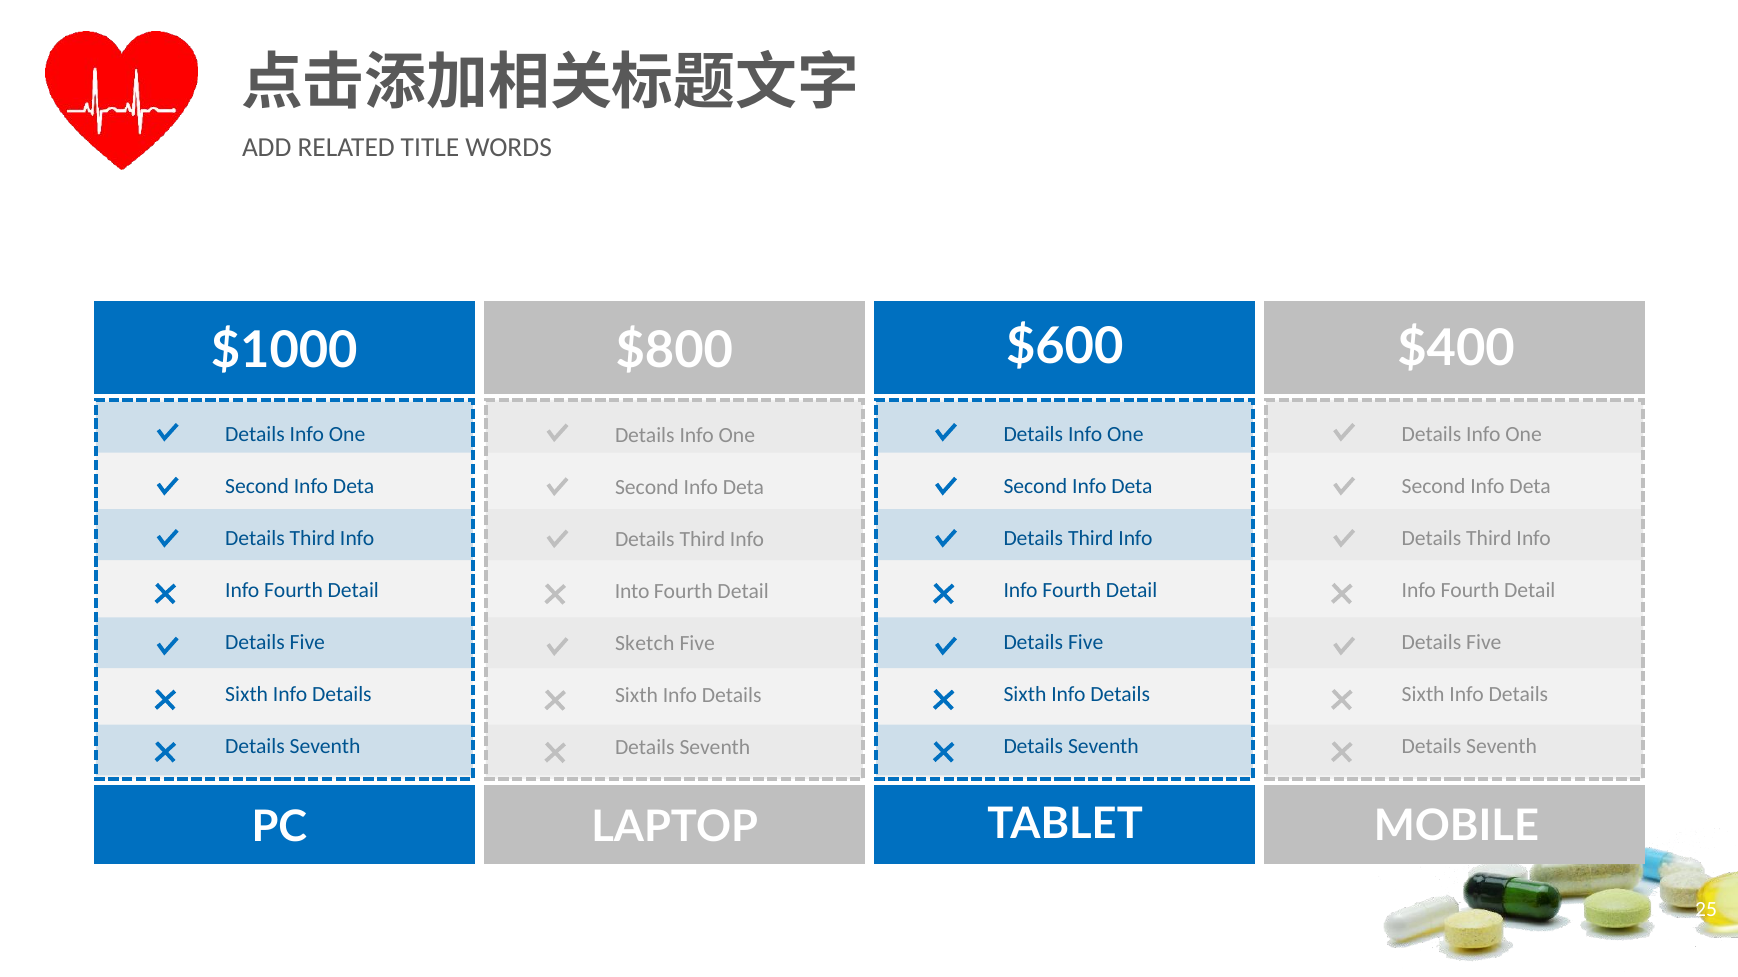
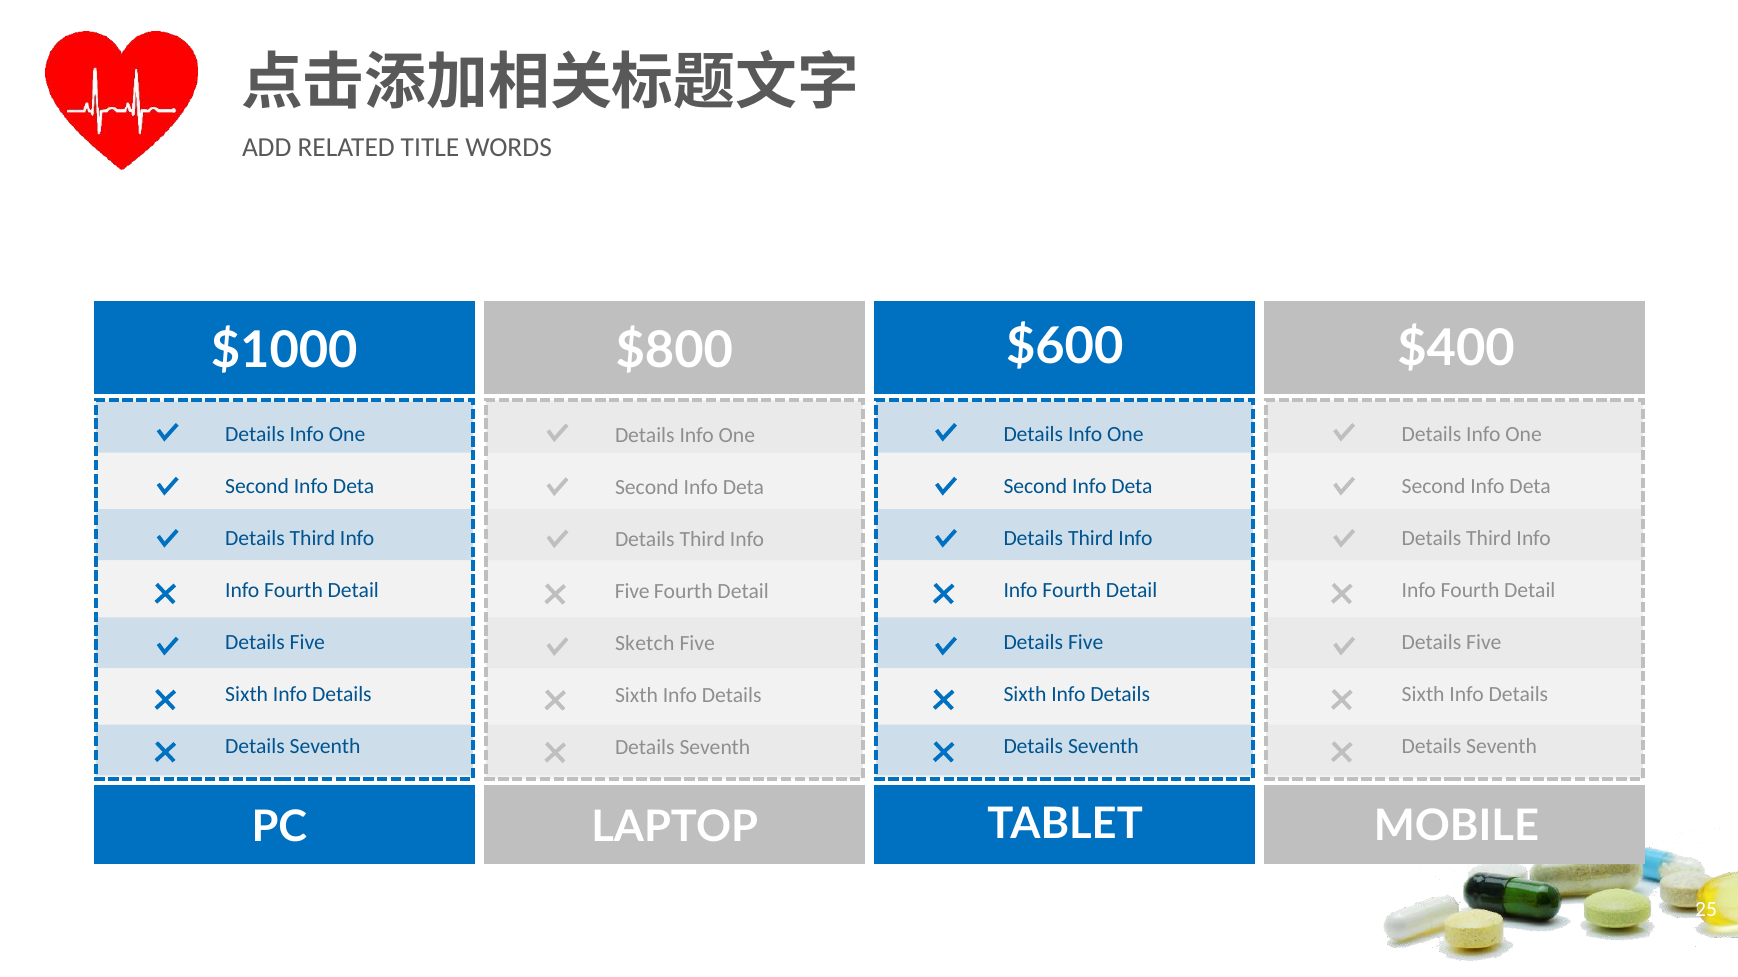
Into at (632, 591): Into -> Five
